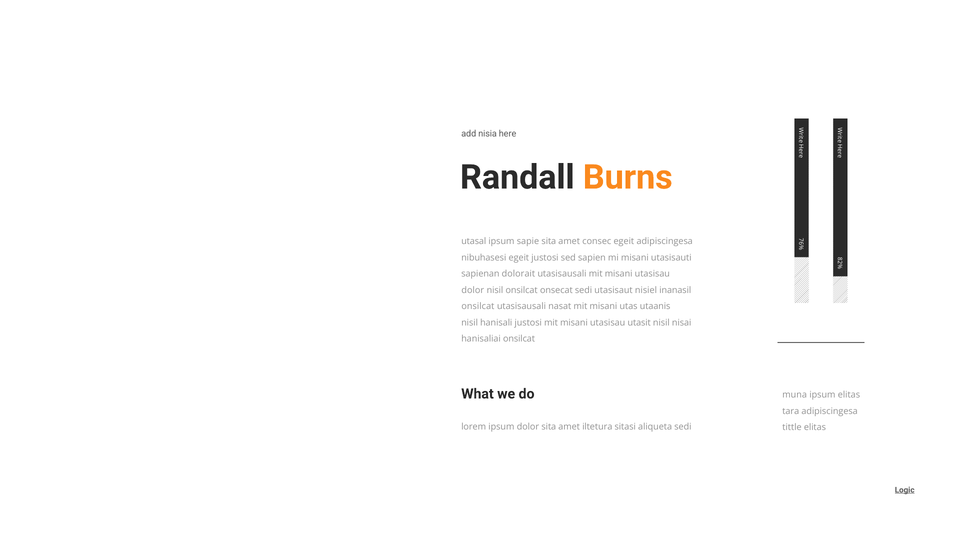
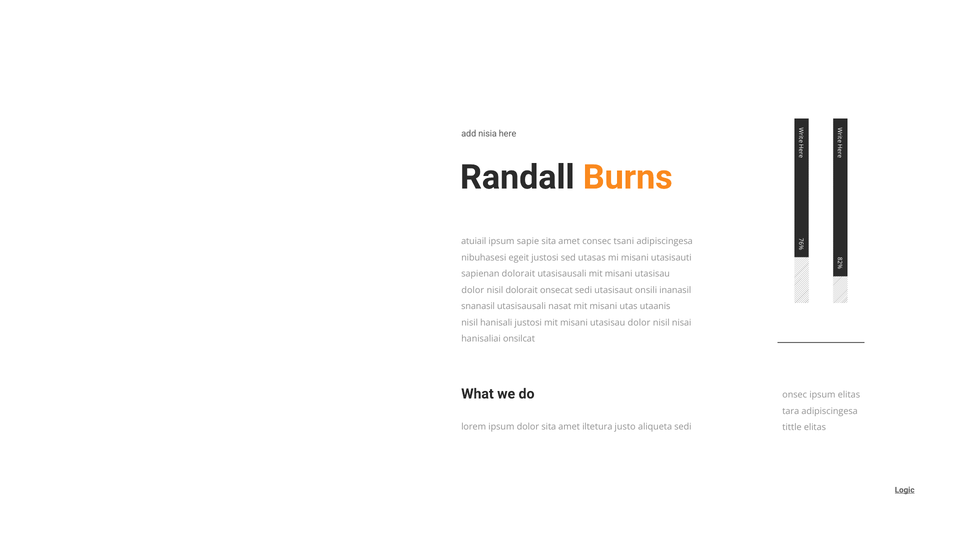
utasal: utasal -> atuiail
consec egeit: egeit -> tsani
sapien: sapien -> utasas
nisil onsilcat: onsilcat -> dolorait
nisiel: nisiel -> onsili
onsilcat at (478, 307): onsilcat -> snanasil
utasit at (639, 323): utasit -> dolor
muna: muna -> onsec
sitasi: sitasi -> justo
